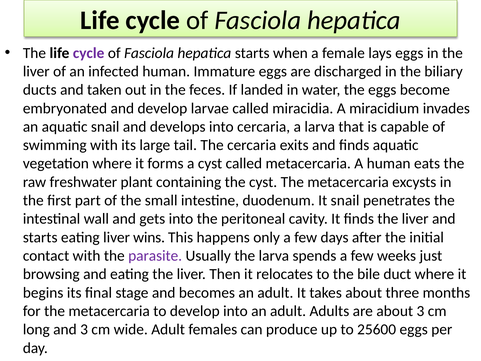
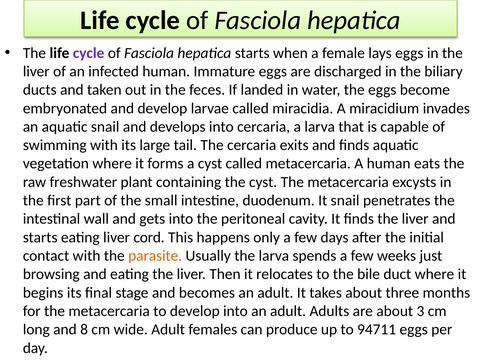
wins: wins -> cord
parasite colour: purple -> orange
and 3: 3 -> 8
25600: 25600 -> 94711
